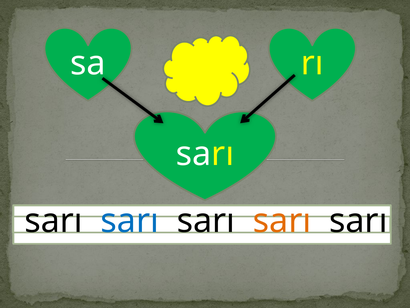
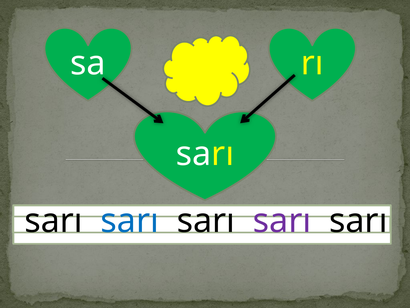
sarı at (282, 221) colour: orange -> purple
